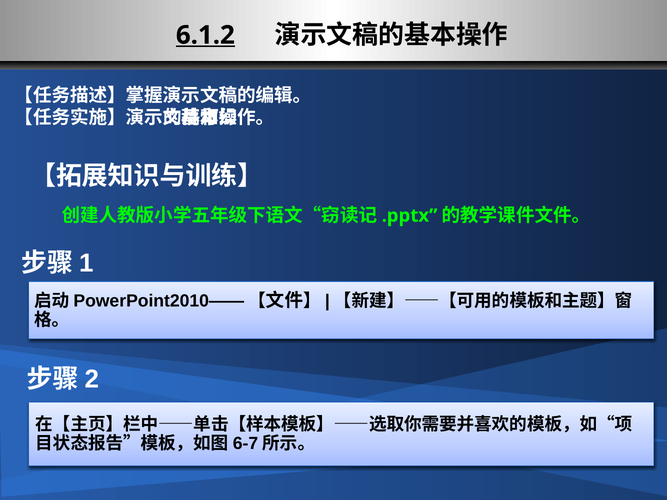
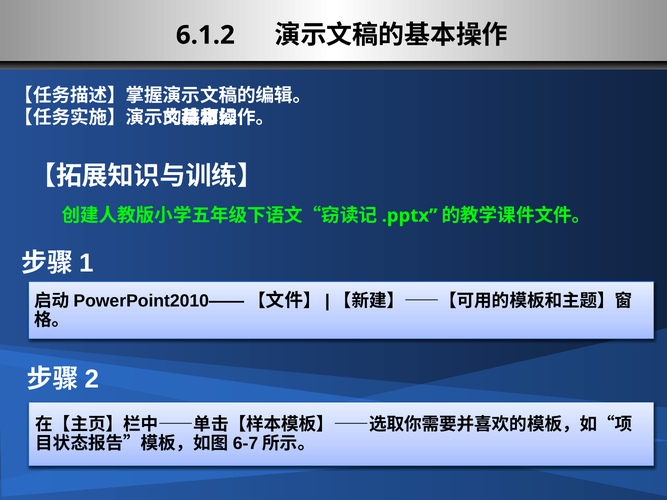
6.1.2 underline: present -> none
